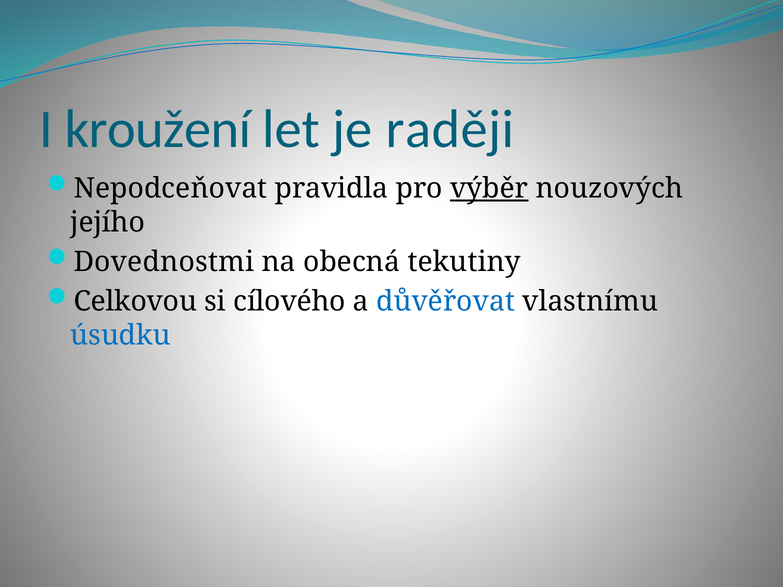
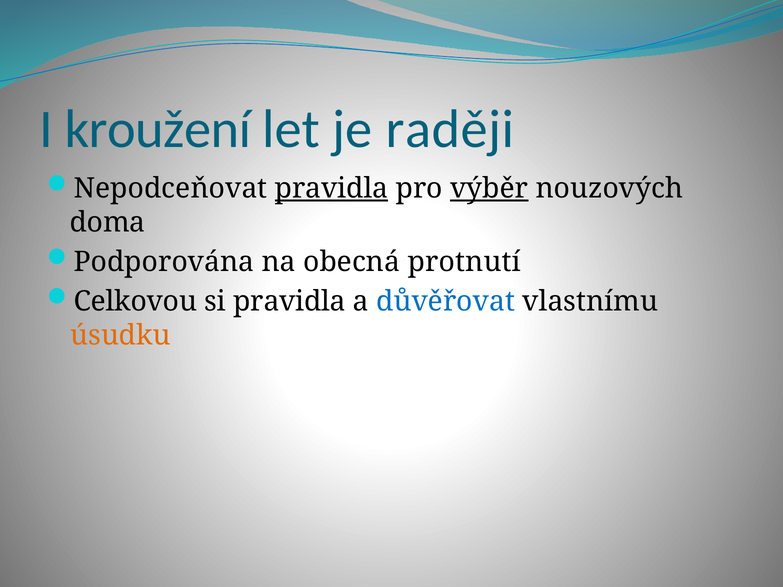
pravidla at (332, 189) underline: none -> present
jejího: jejího -> doma
Dovednostmi: Dovednostmi -> Podporována
tekutiny: tekutiny -> protnutí
si cílového: cílového -> pravidla
úsudku colour: blue -> orange
